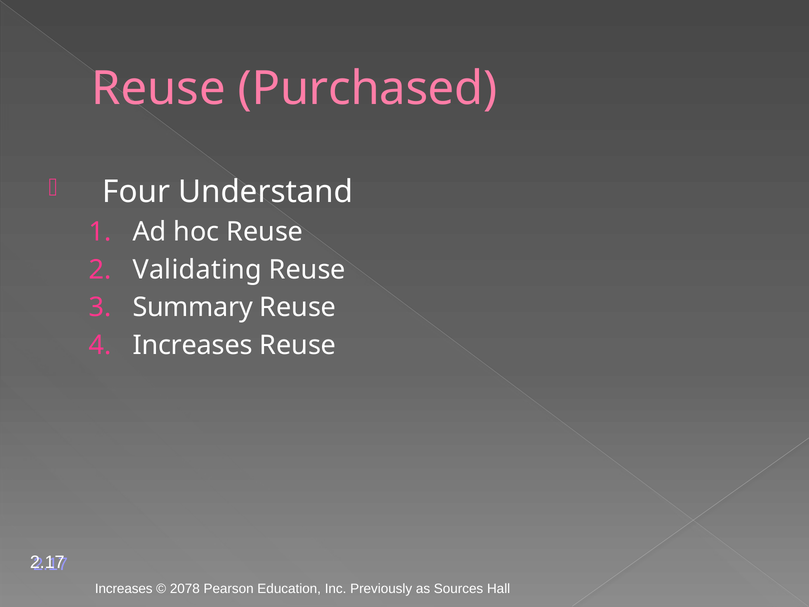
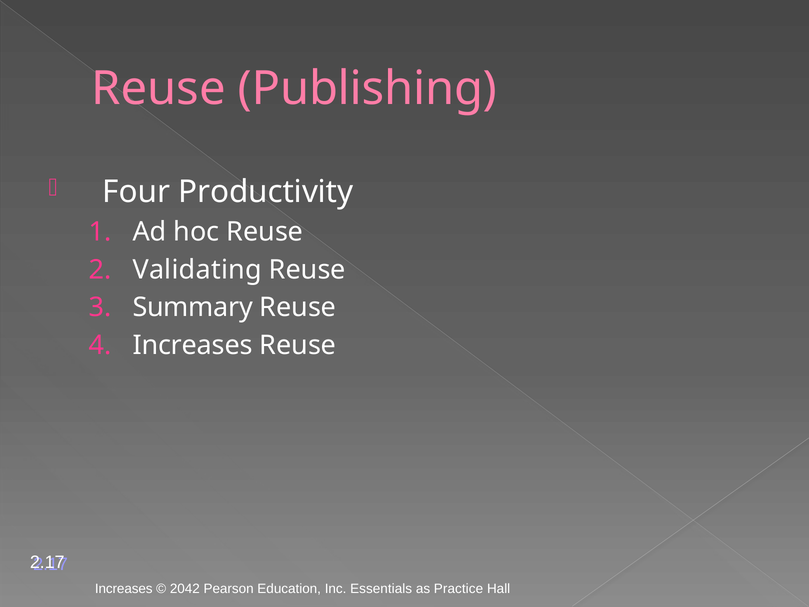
Purchased: Purchased -> Publishing
Understand: Understand -> Productivity
2078: 2078 -> 2042
Previously: Previously -> Essentials
Sources: Sources -> Practice
